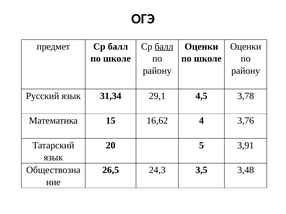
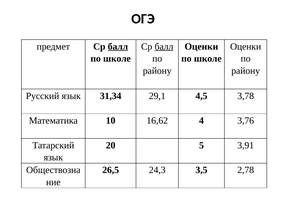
балл at (118, 47) underline: none -> present
15: 15 -> 10
3,48: 3,48 -> 2,78
